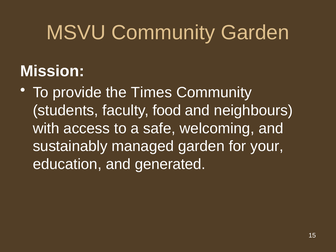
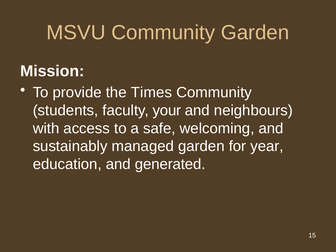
food: food -> your
your: your -> year
